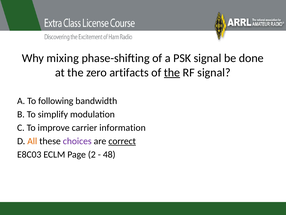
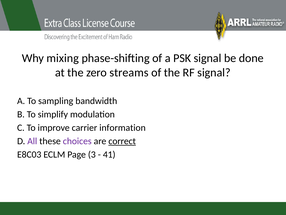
artifacts: artifacts -> streams
the at (172, 72) underline: present -> none
following: following -> sampling
All colour: orange -> purple
2: 2 -> 3
48: 48 -> 41
